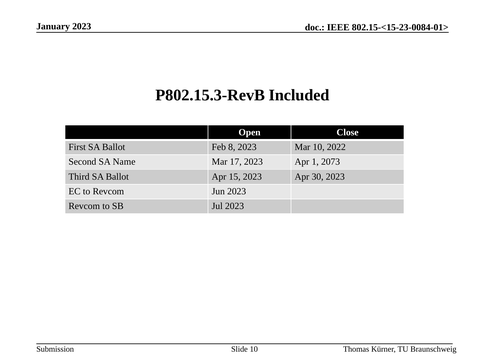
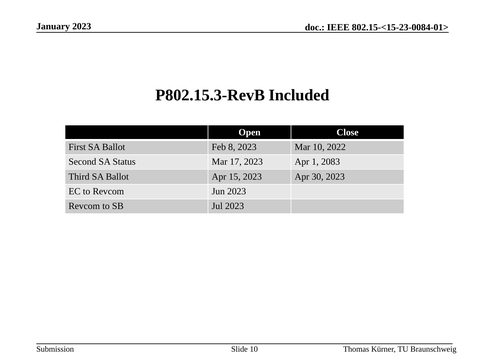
Name: Name -> Status
2073: 2073 -> 2083
